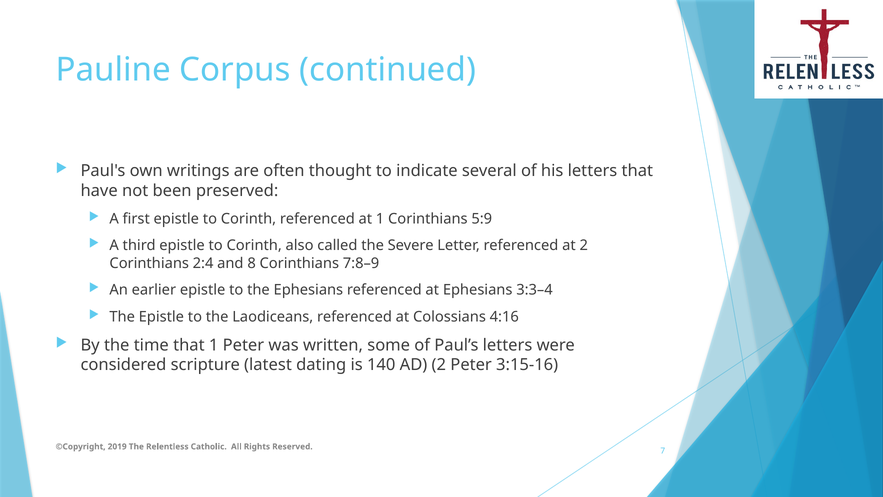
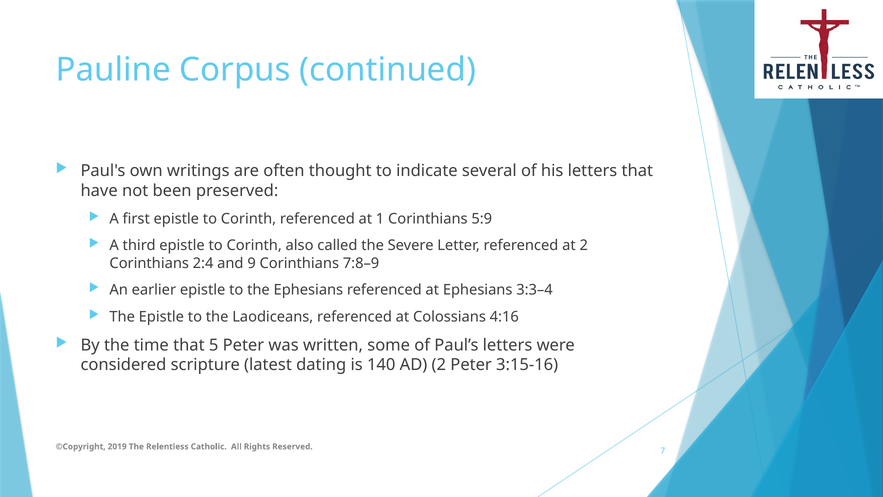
8: 8 -> 9
that 1: 1 -> 5
